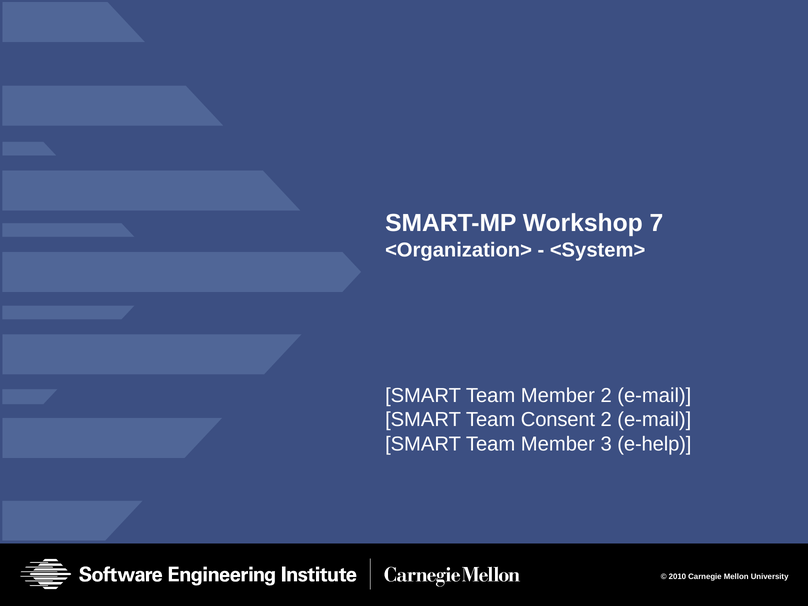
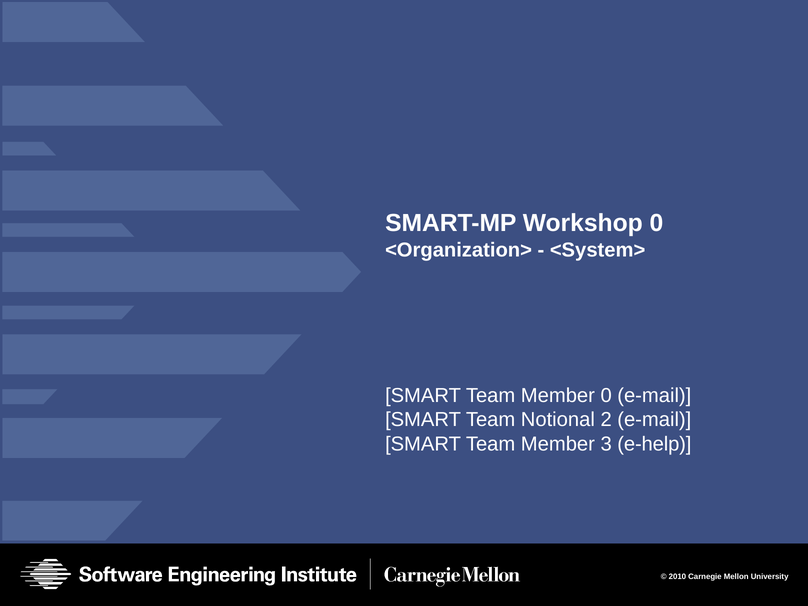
Workshop 7: 7 -> 0
Member 2: 2 -> 0
Consent: Consent -> Notional
